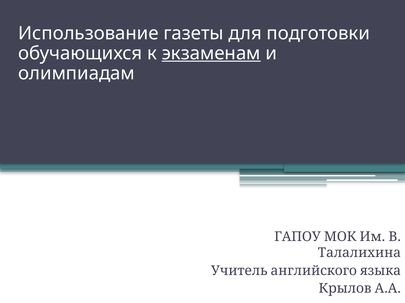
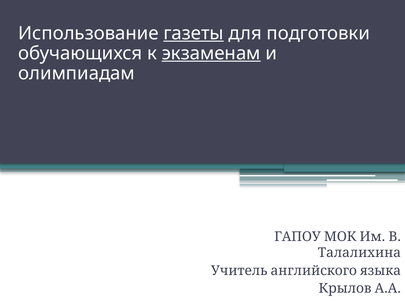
газеты underline: none -> present
